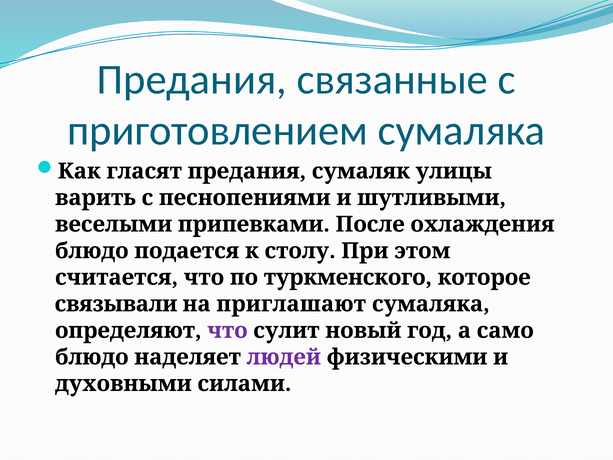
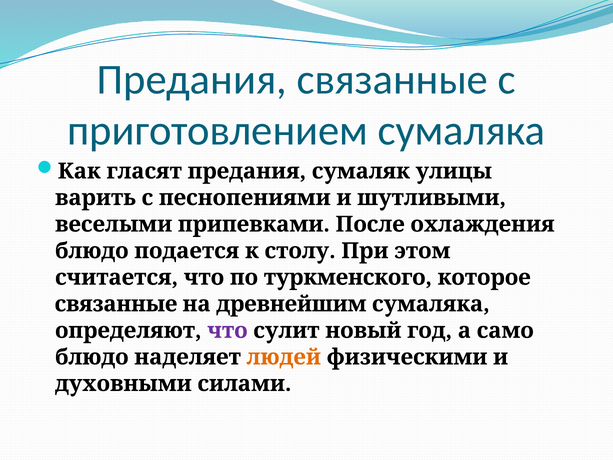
связывали at (116, 304): связывали -> связанные
приглашают: приглашают -> древнейшим
людей colour: purple -> orange
